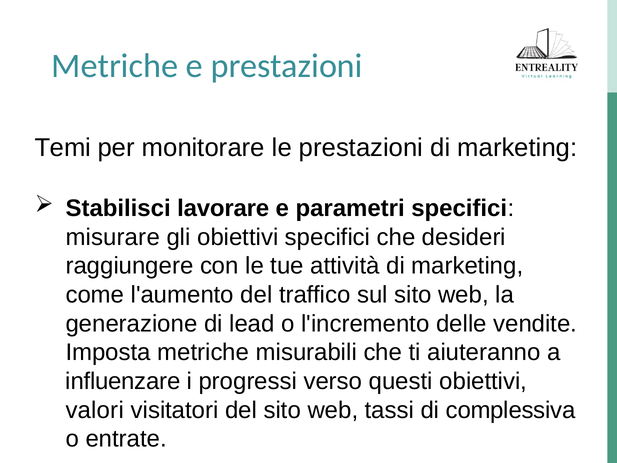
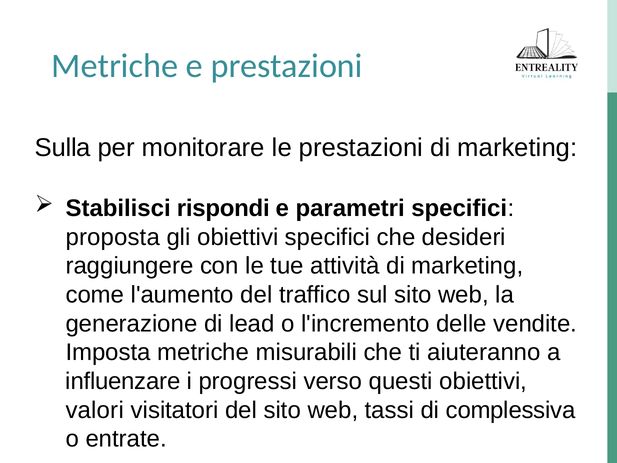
Temi: Temi -> Sulla
lavorare: lavorare -> rispondi
misurare: misurare -> proposta
